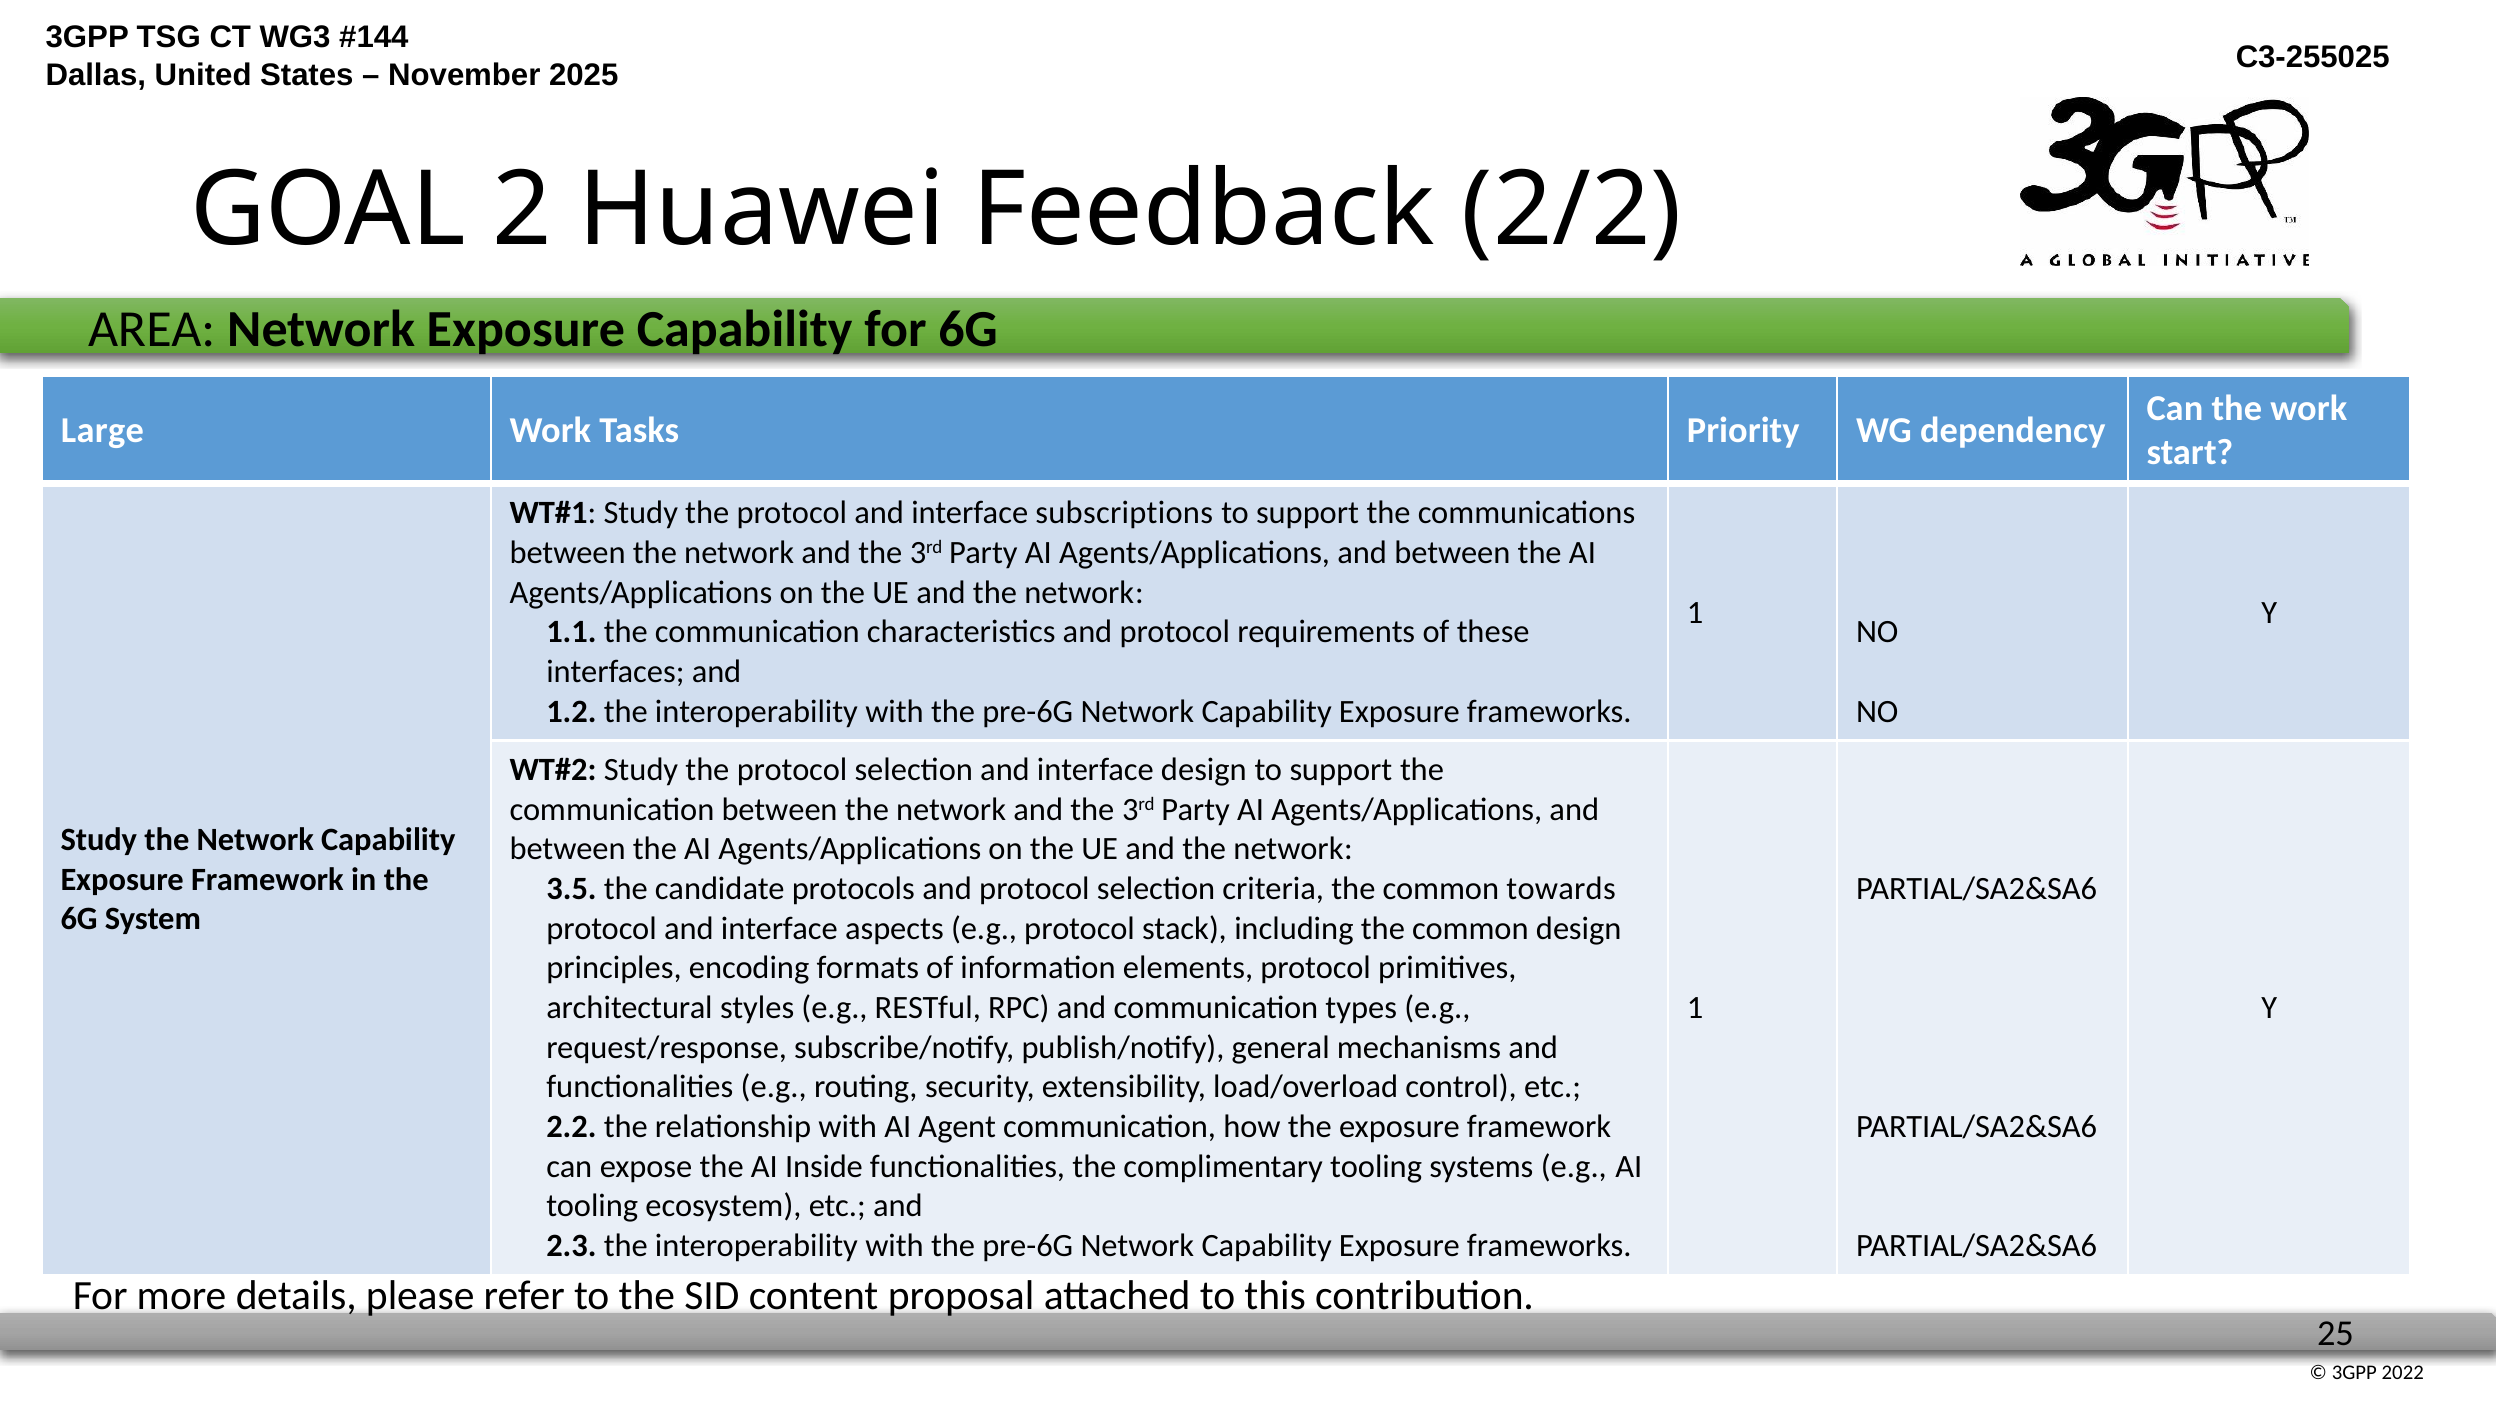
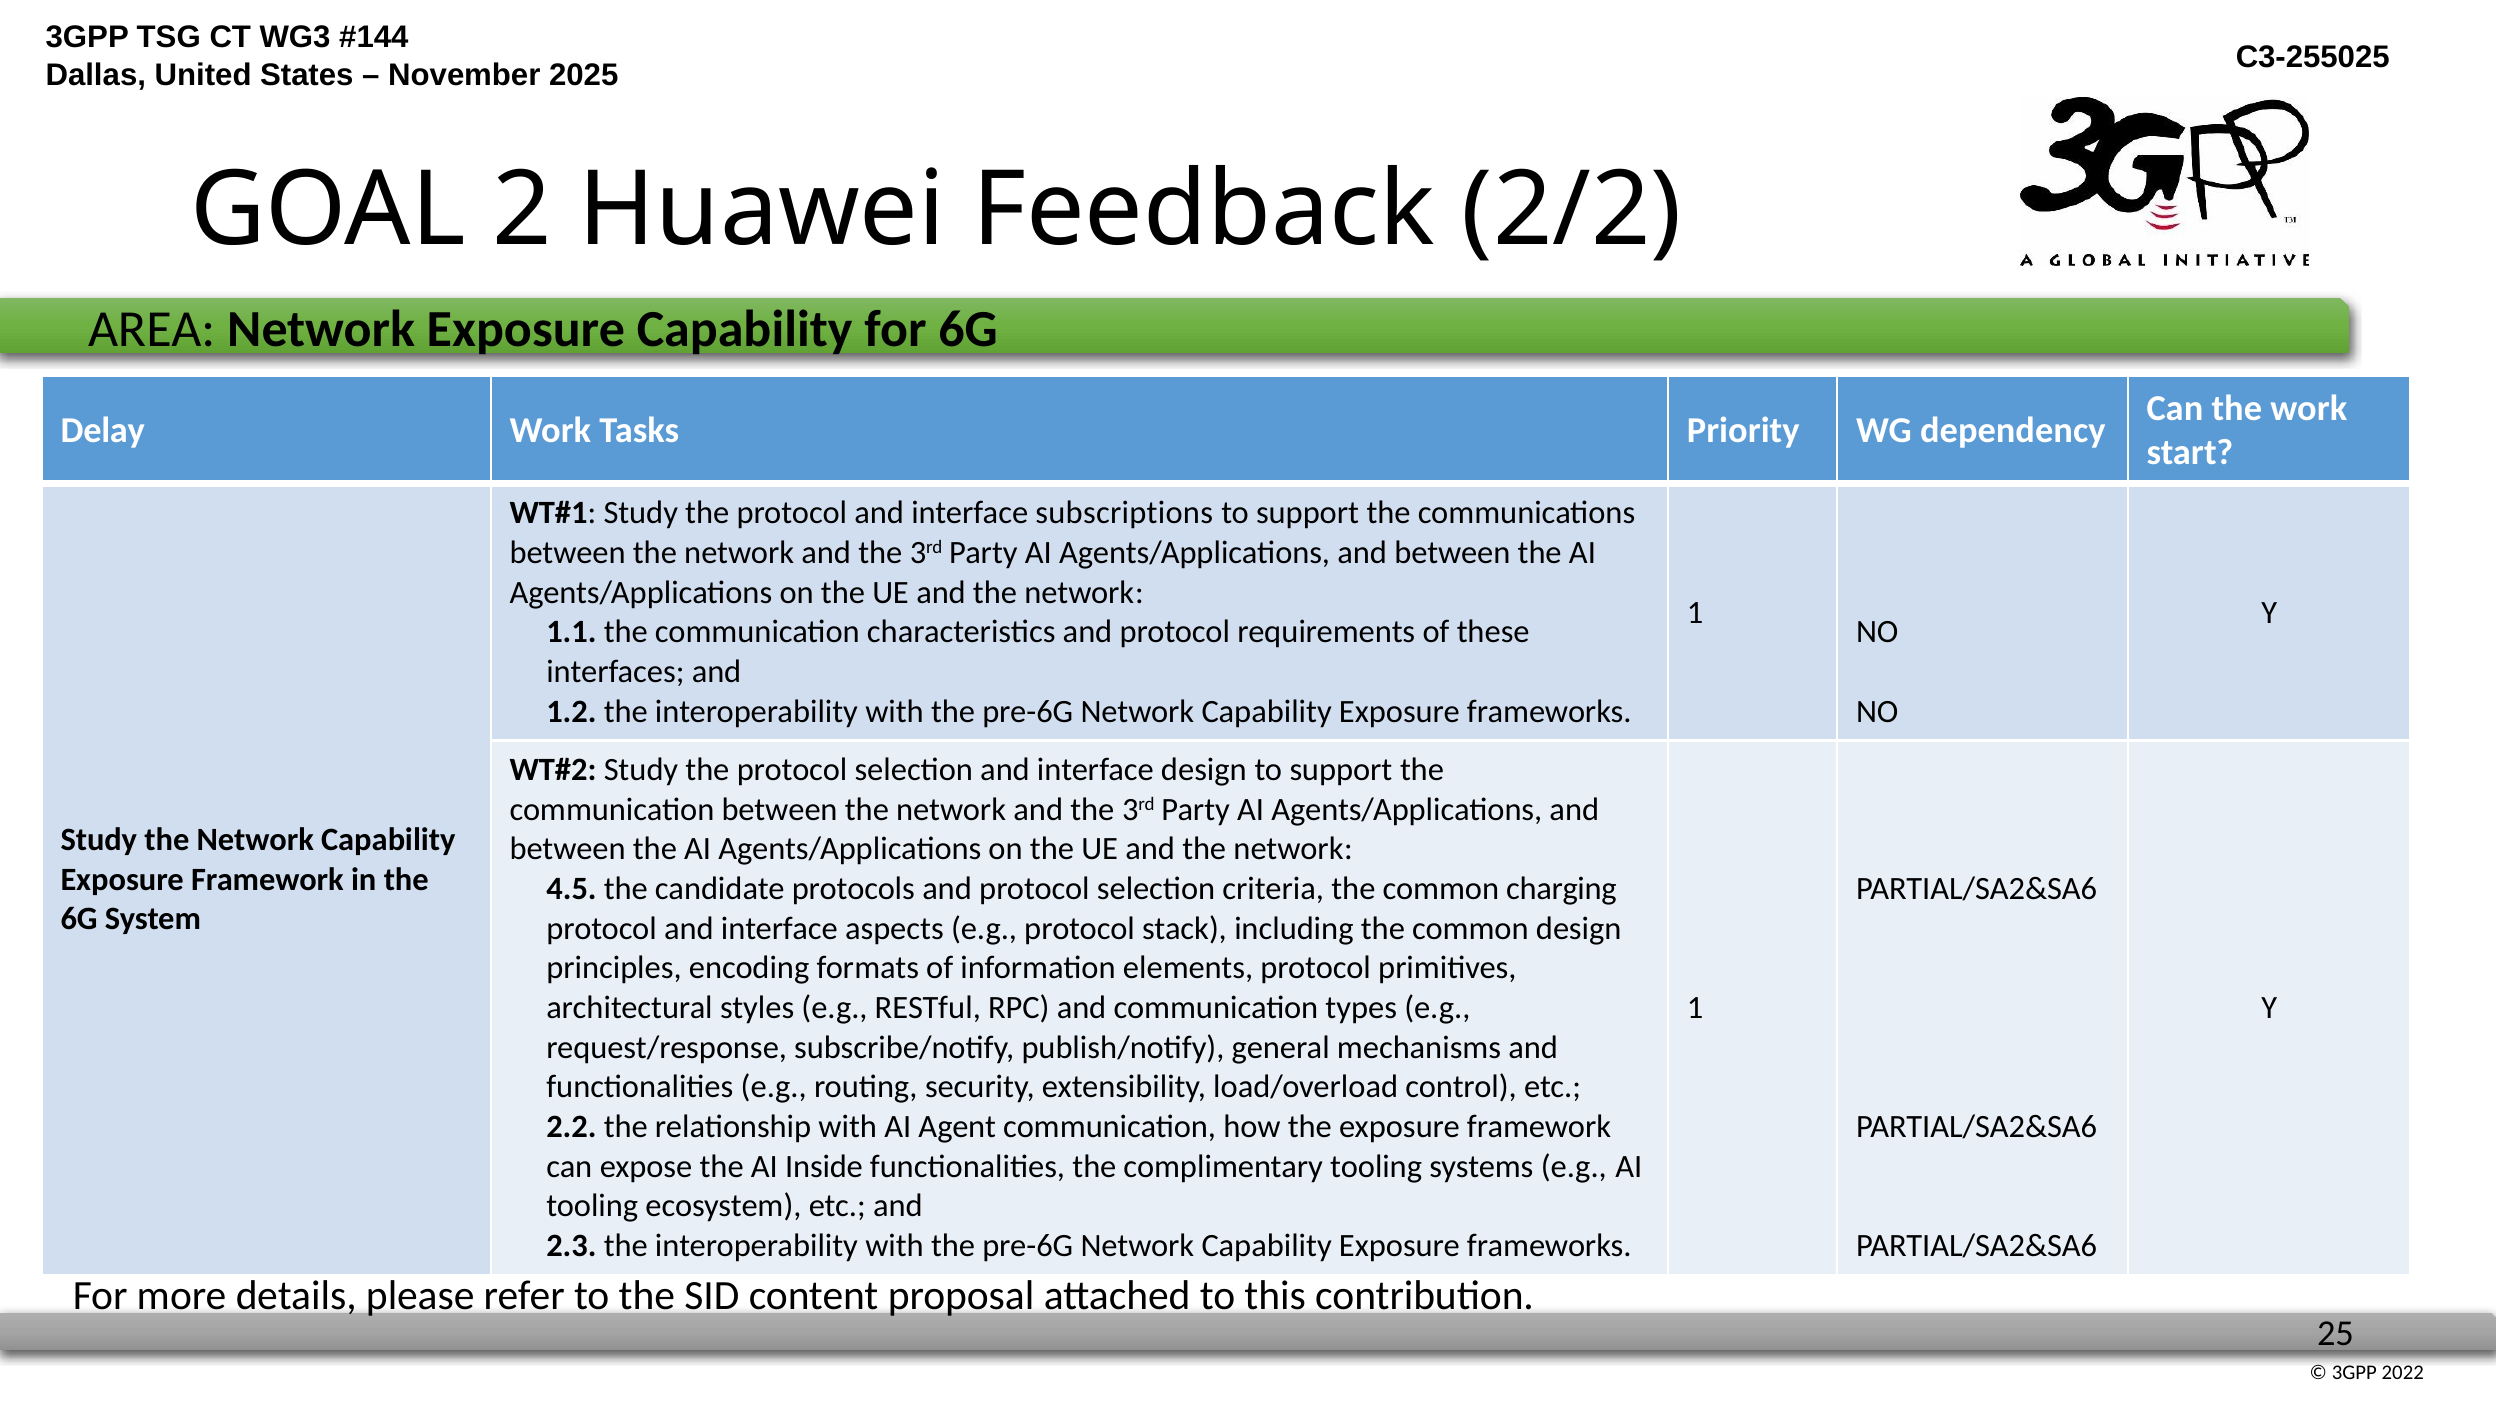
Large: Large -> Delay
3.5: 3.5 -> 4.5
towards: towards -> charging
